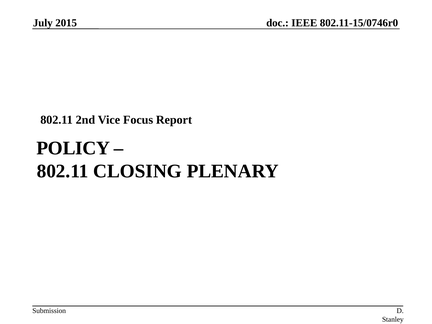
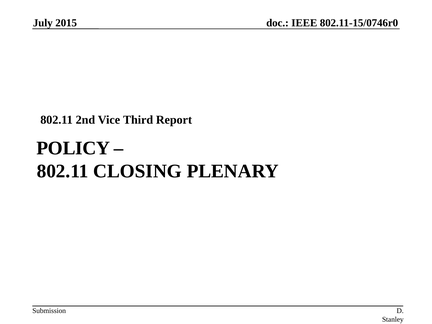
Focus: Focus -> Third
